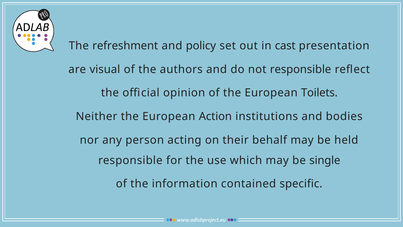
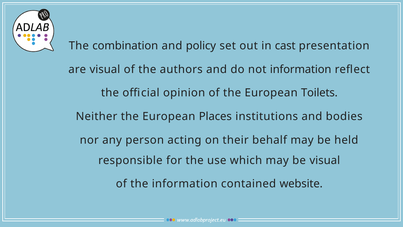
refreshment: refreshment -> combination
not responsible: responsible -> information
Action: Action -> Places
be single: single -> visual
specific: specific -> website
